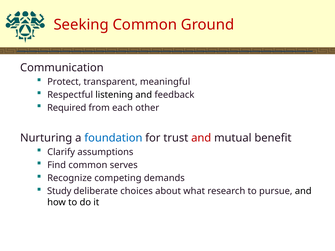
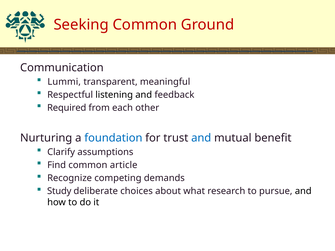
Protect: Protect -> Lummi
and at (201, 138) colour: red -> blue
serves: serves -> article
